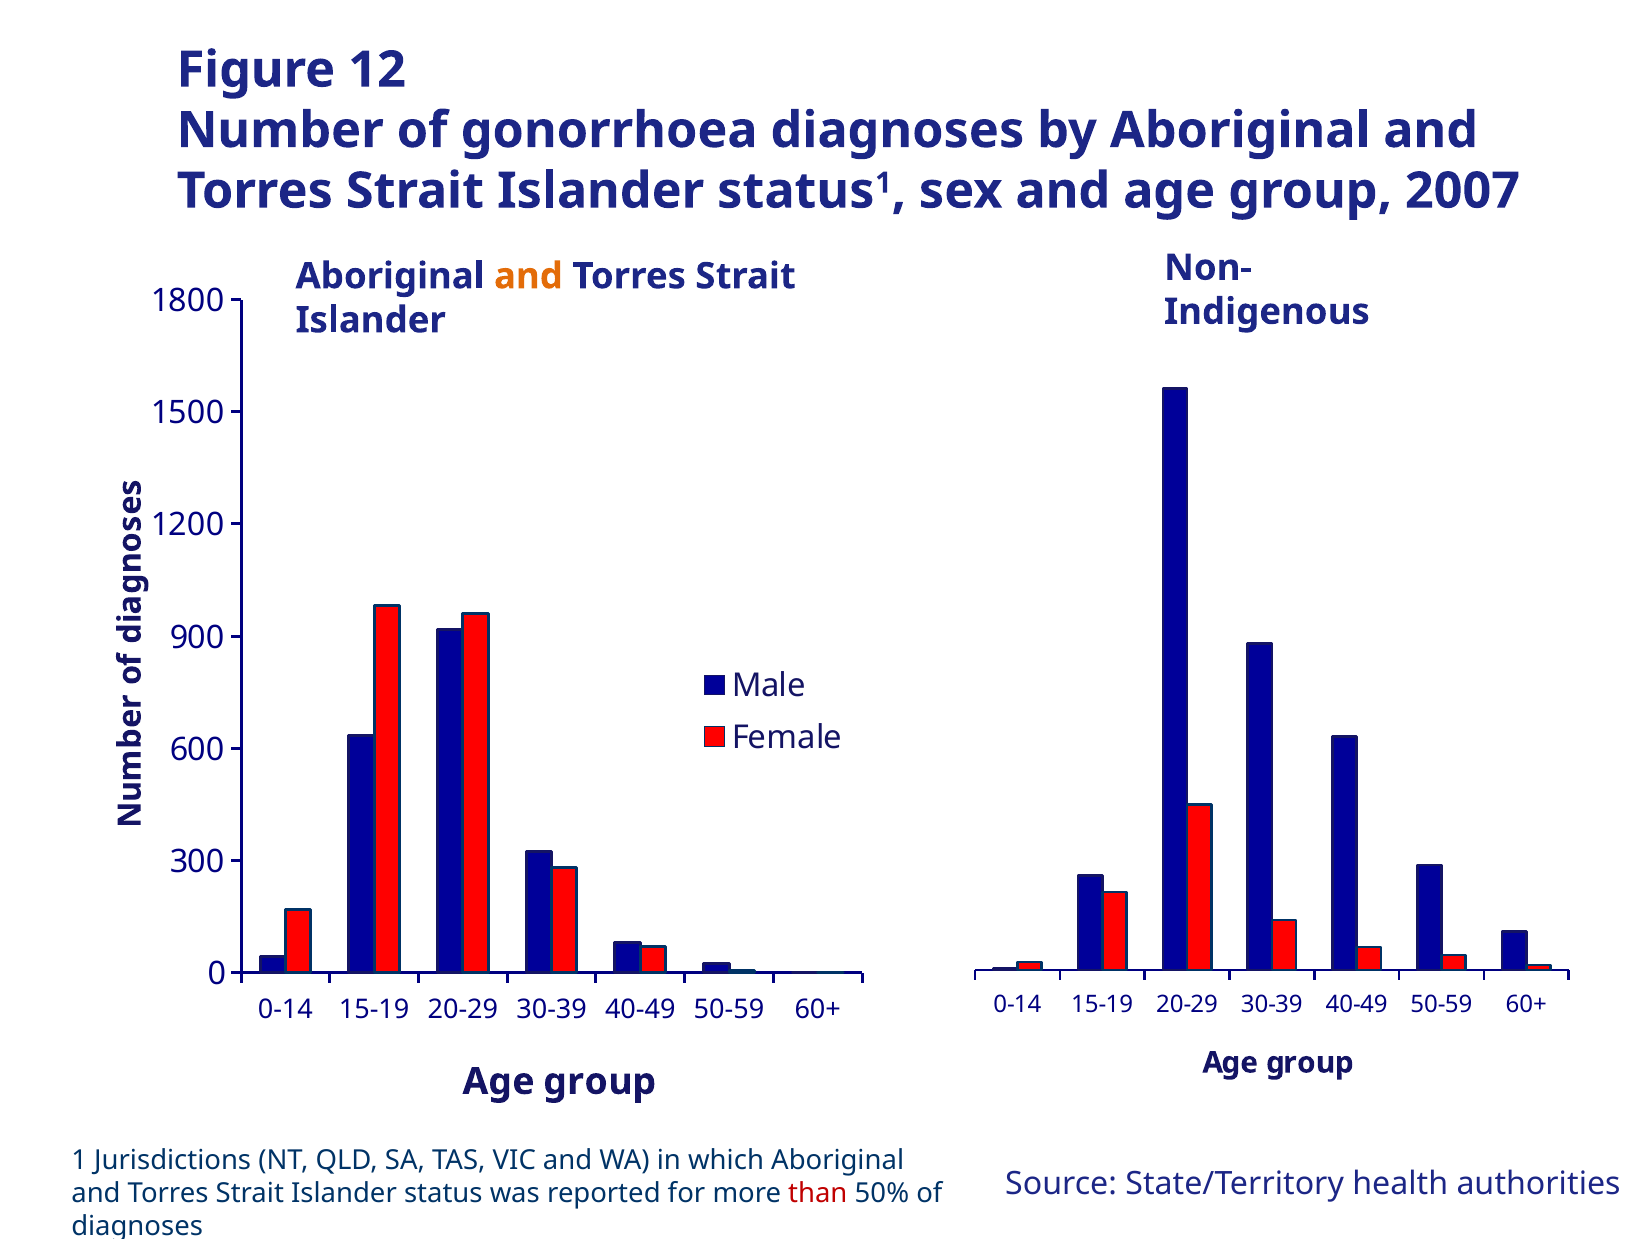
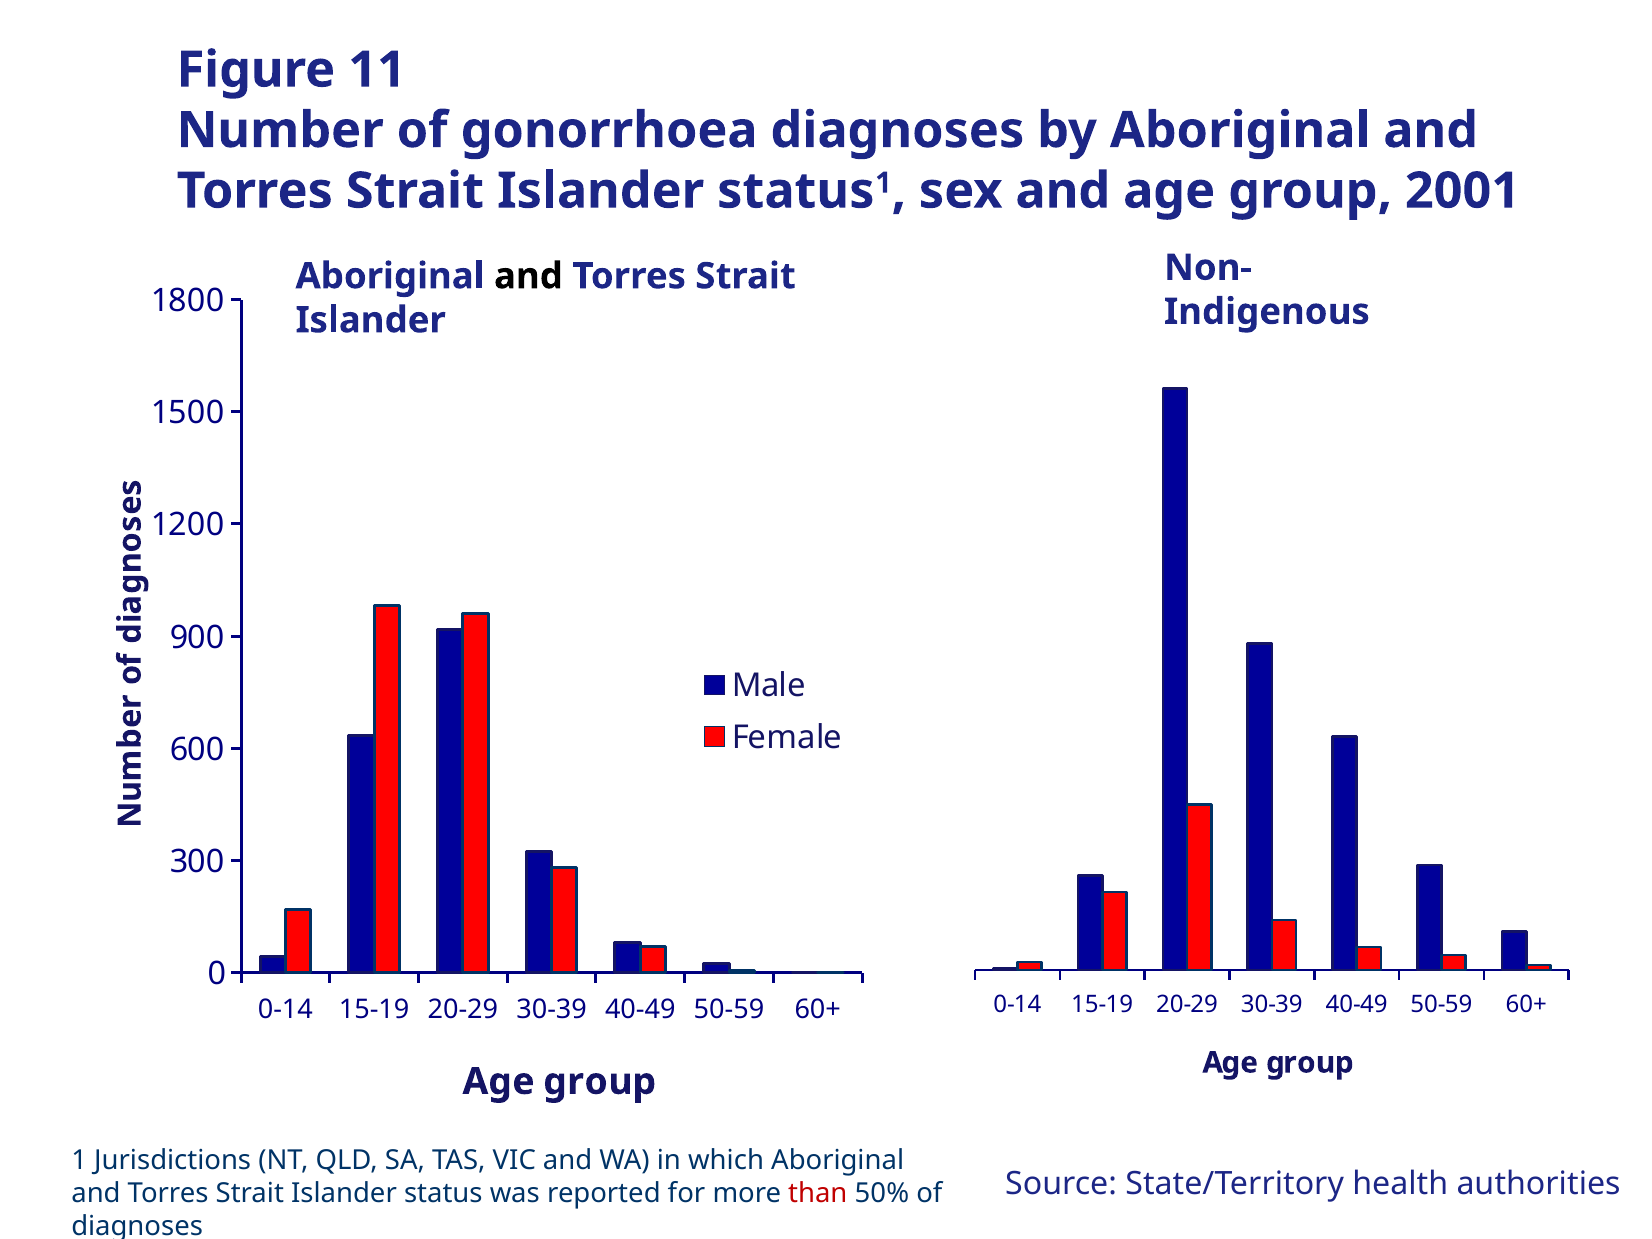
12: 12 -> 11
2007: 2007 -> 2001
and at (528, 276) colour: orange -> black
